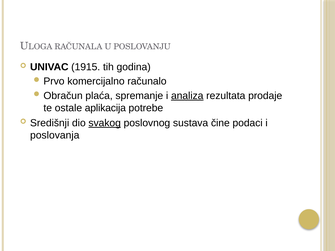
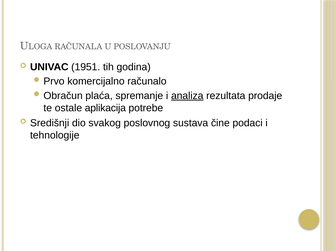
1915: 1915 -> 1951
svakog underline: present -> none
poslovanja: poslovanja -> tehnologije
